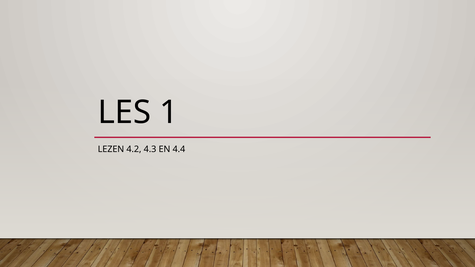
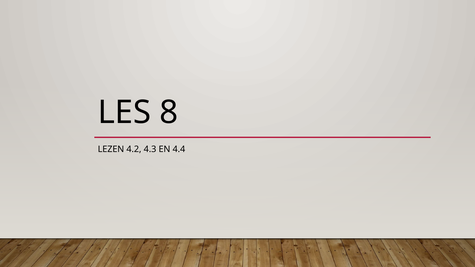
1: 1 -> 8
